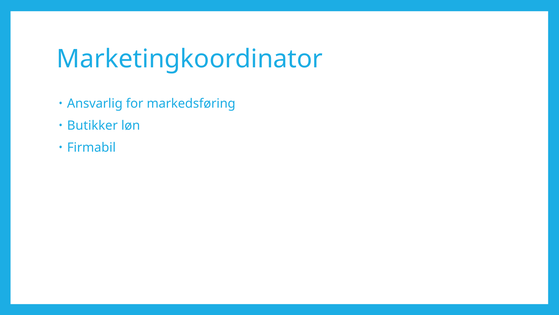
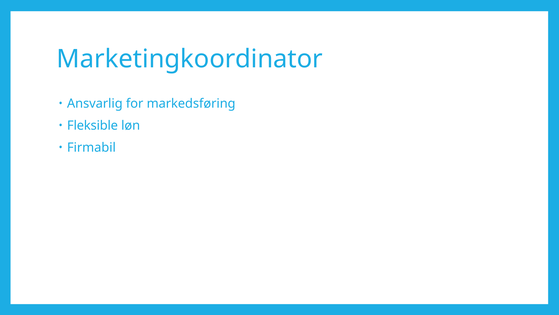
Butikker: Butikker -> Fleksible
